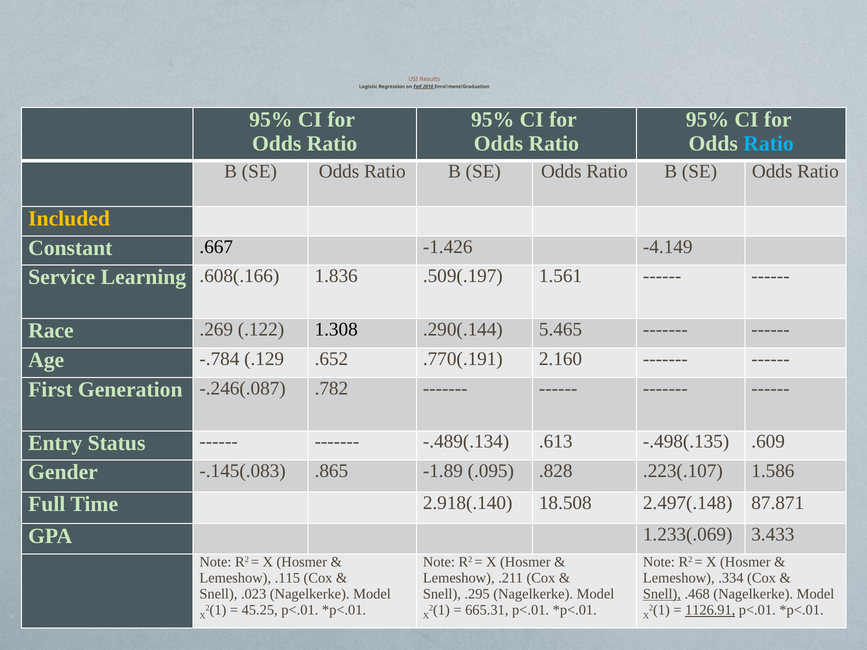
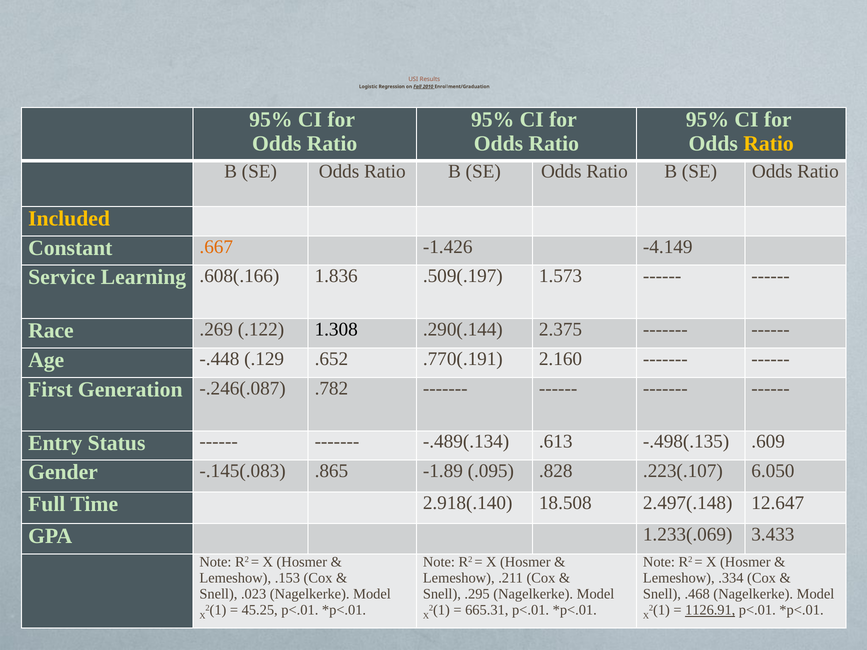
Ratio at (769, 144) colour: light blue -> yellow
.667 colour: black -> orange
1.561: 1.561 -> 1.573
5.465: 5.465 -> 2.375
-.784: -.784 -> -.448
1.586: 1.586 -> 6.050
87.871: 87.871 -> 12.647
.115: .115 -> .153
Snell at (662, 594) underline: present -> none
